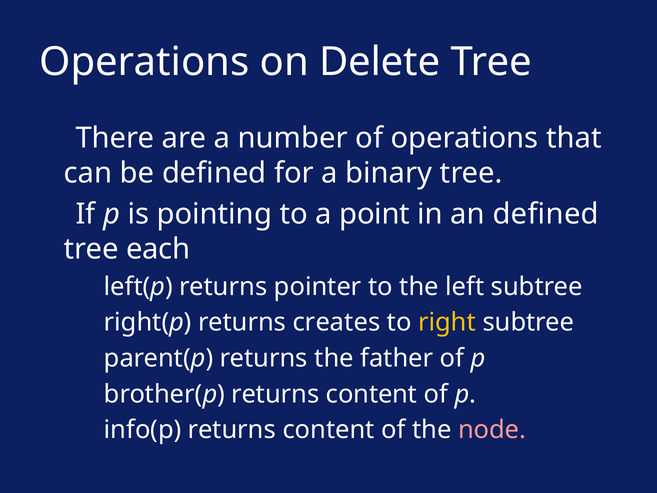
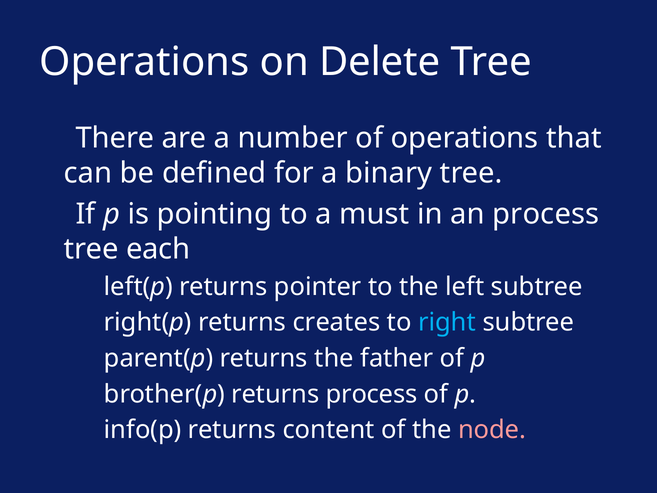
point: point -> must
an defined: defined -> process
right colour: yellow -> light blue
brother(p returns content: content -> process
